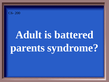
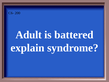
parents: parents -> explain
